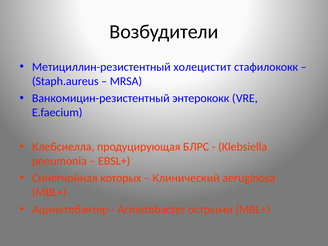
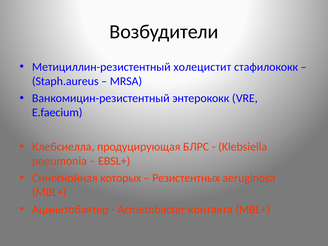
Клинический: Клинический -> Резистентных
острыми: острыми -> контакта
